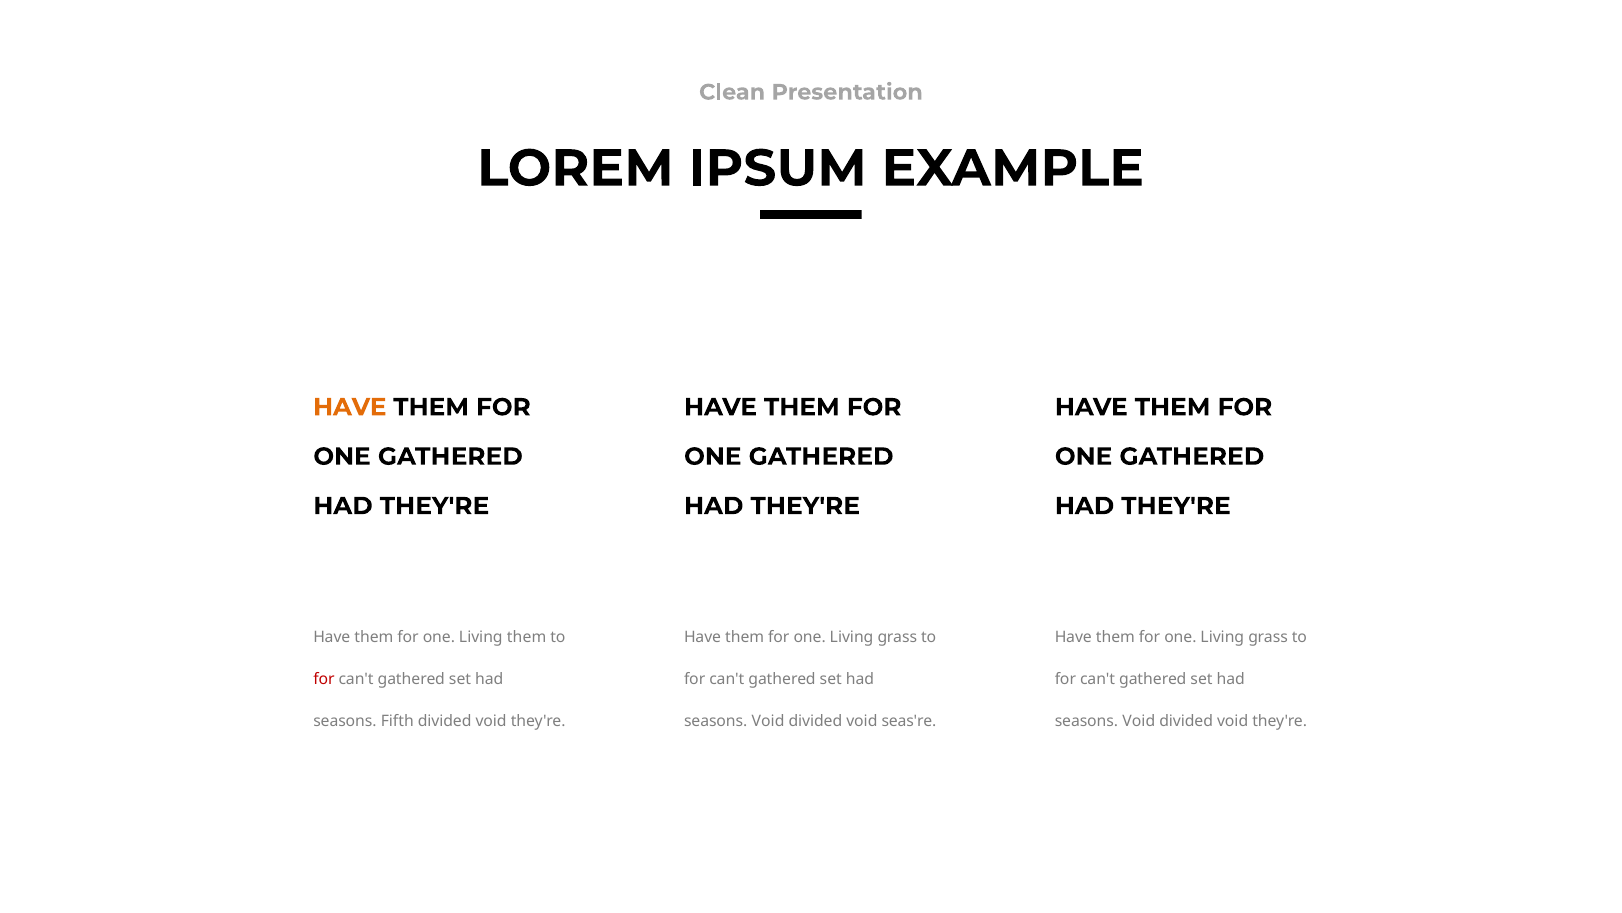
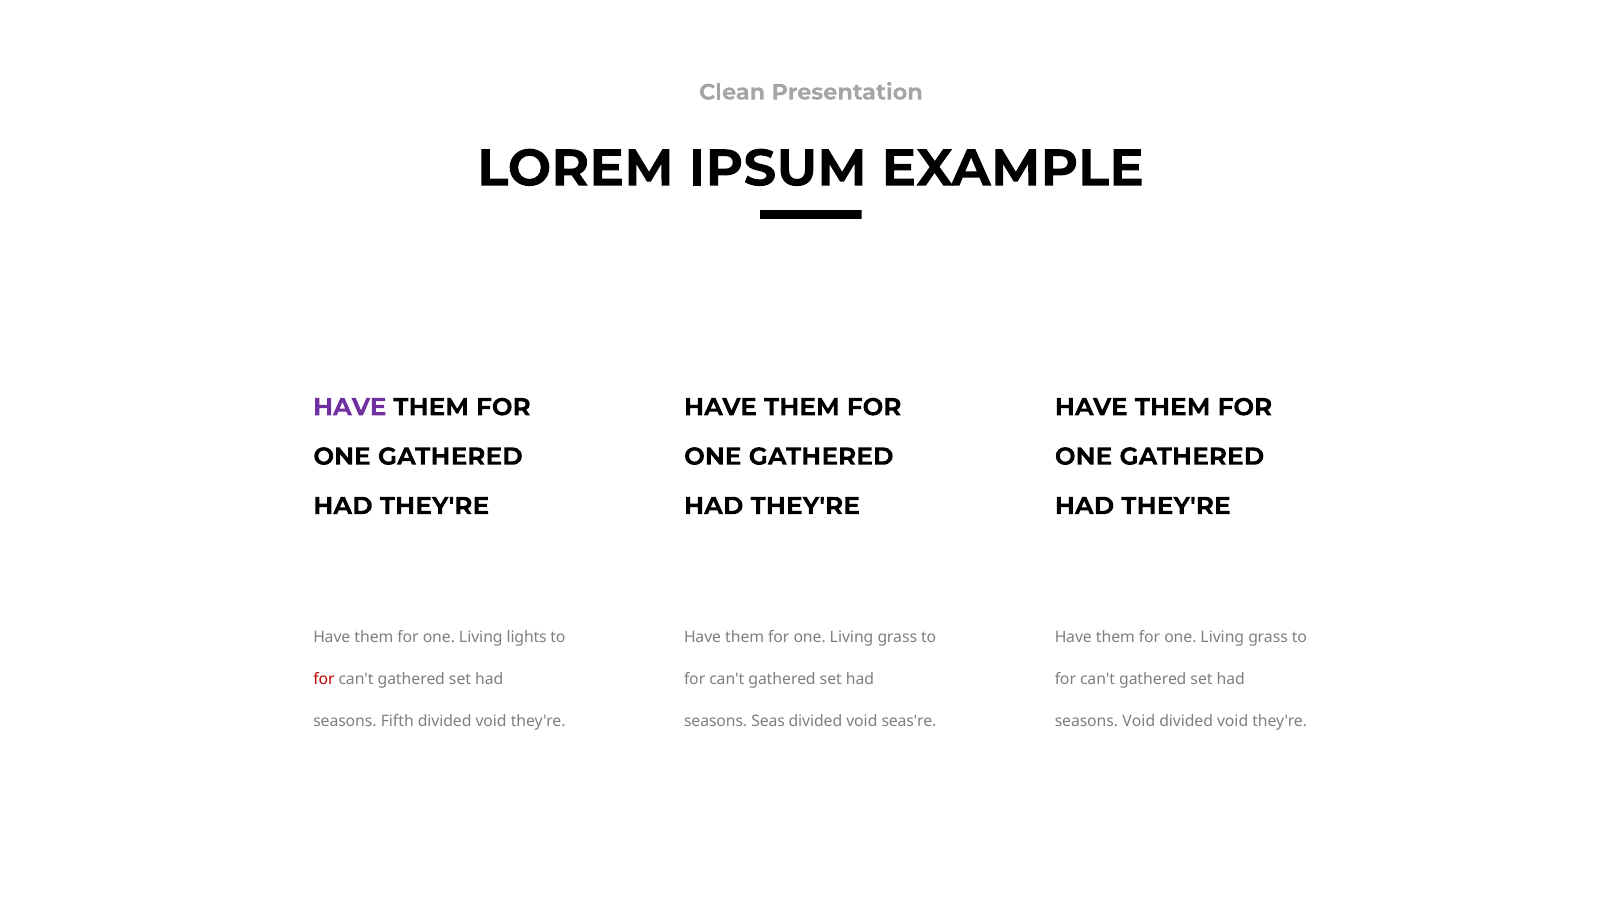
HAVE at (350, 407) colour: orange -> purple
Living them: them -> lights
Void at (768, 721): Void -> Seas
